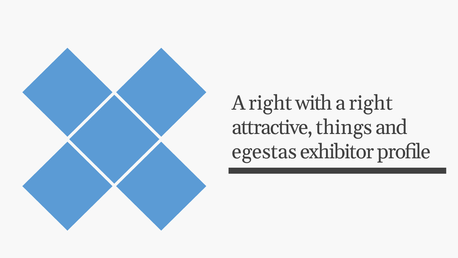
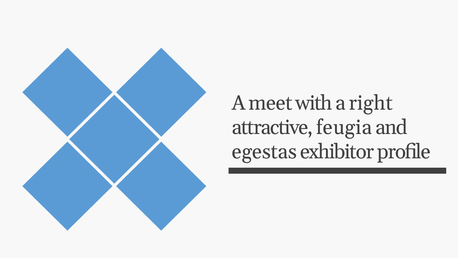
right at (270, 103): right -> meet
things: things -> feugia
